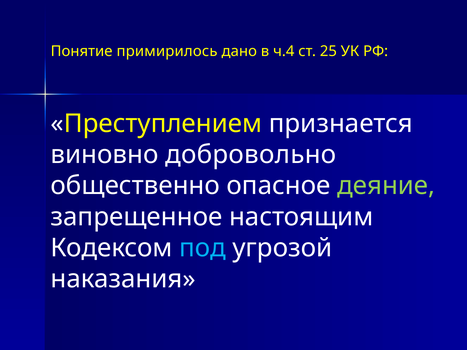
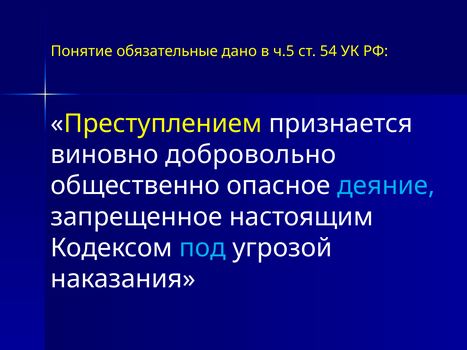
примирилось: примирилось -> обязательные
ч.4: ч.4 -> ч.5
25: 25 -> 54
деяние colour: light green -> light blue
